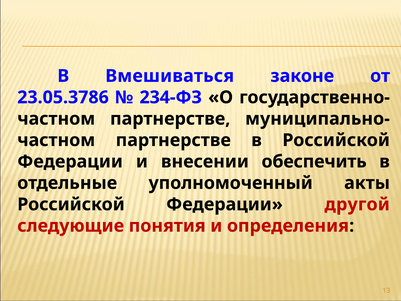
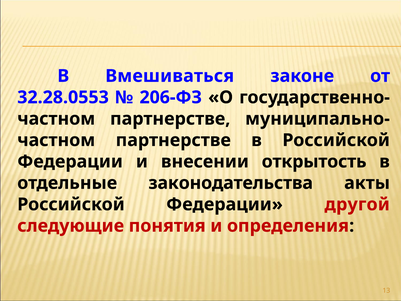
23.05.3786: 23.05.3786 -> 32.28.0553
234-ФЗ: 234-ФЗ -> 206-ФЗ
обеспечить: обеспечить -> открытость
уполномоченный: уполномоченный -> законодательства
